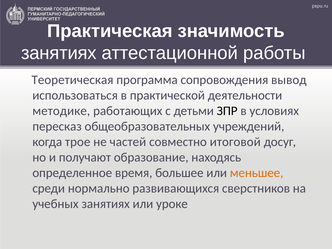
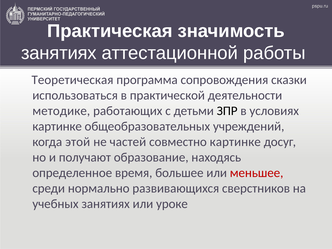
вывод: вывод -> сказки
пересказ at (57, 126): пересказ -> картинке
трое: трое -> этой
совместно итоговой: итоговой -> картинке
меньшее colour: orange -> red
